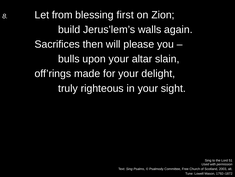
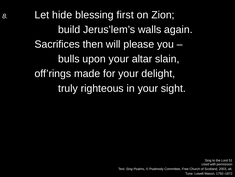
from: from -> hide
